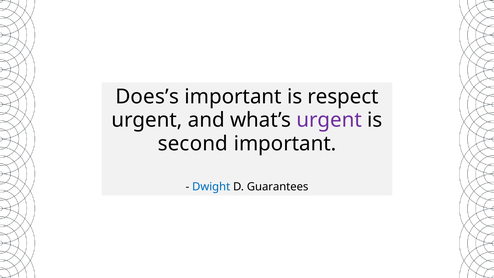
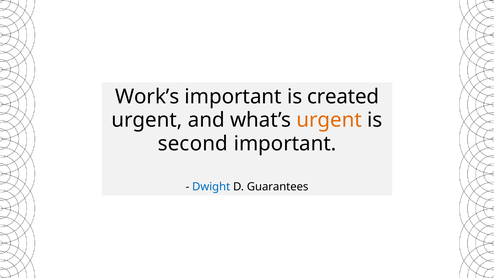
Does’s: Does’s -> Work’s
respect: respect -> created
urgent at (329, 120) colour: purple -> orange
